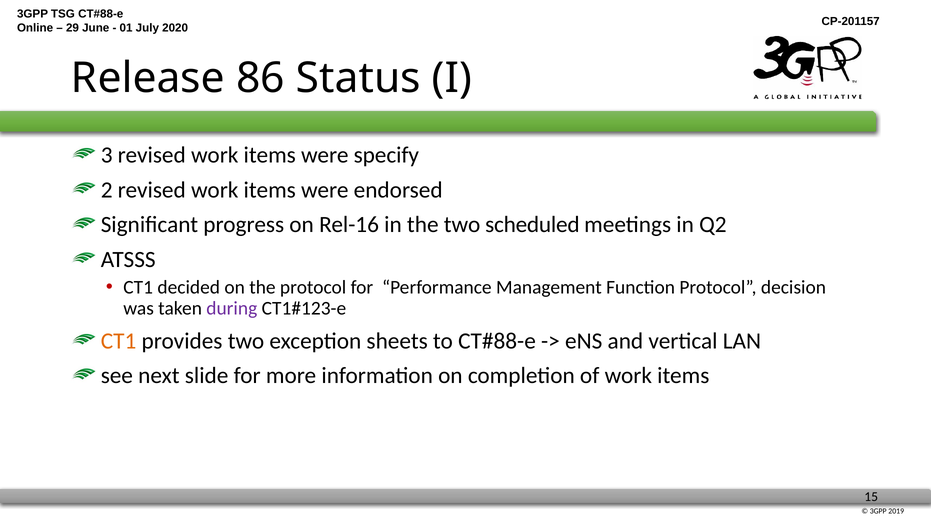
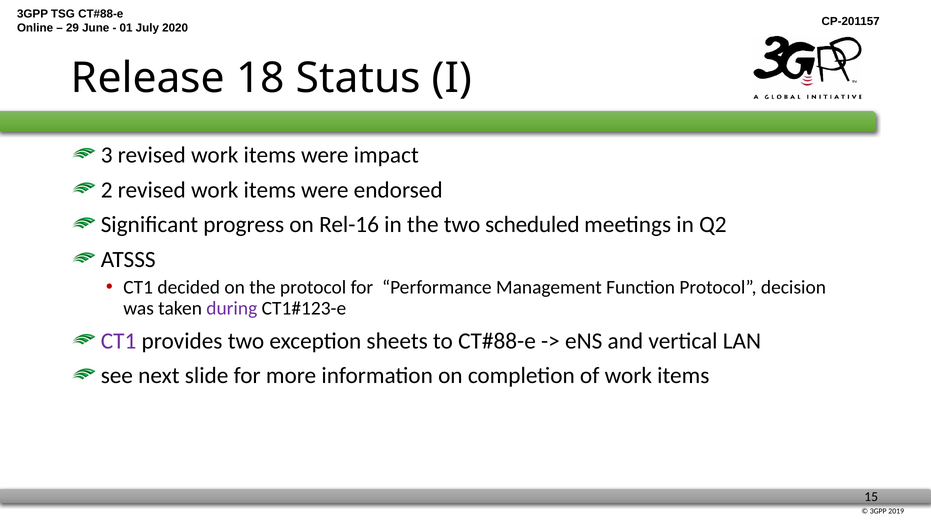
86: 86 -> 18
specify: specify -> impact
CT1 at (119, 341) colour: orange -> purple
